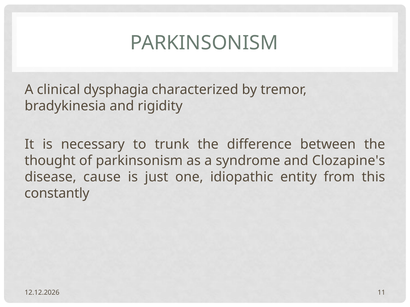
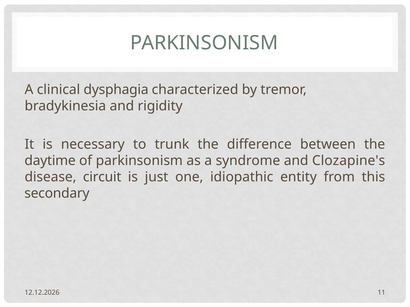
thought: thought -> daytime
cause: cause -> circuit
constantly: constantly -> secondary
